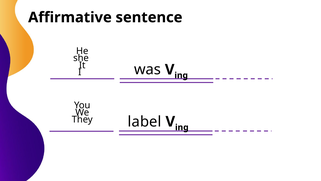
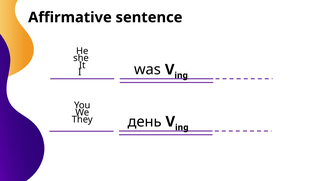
label: label -> день
